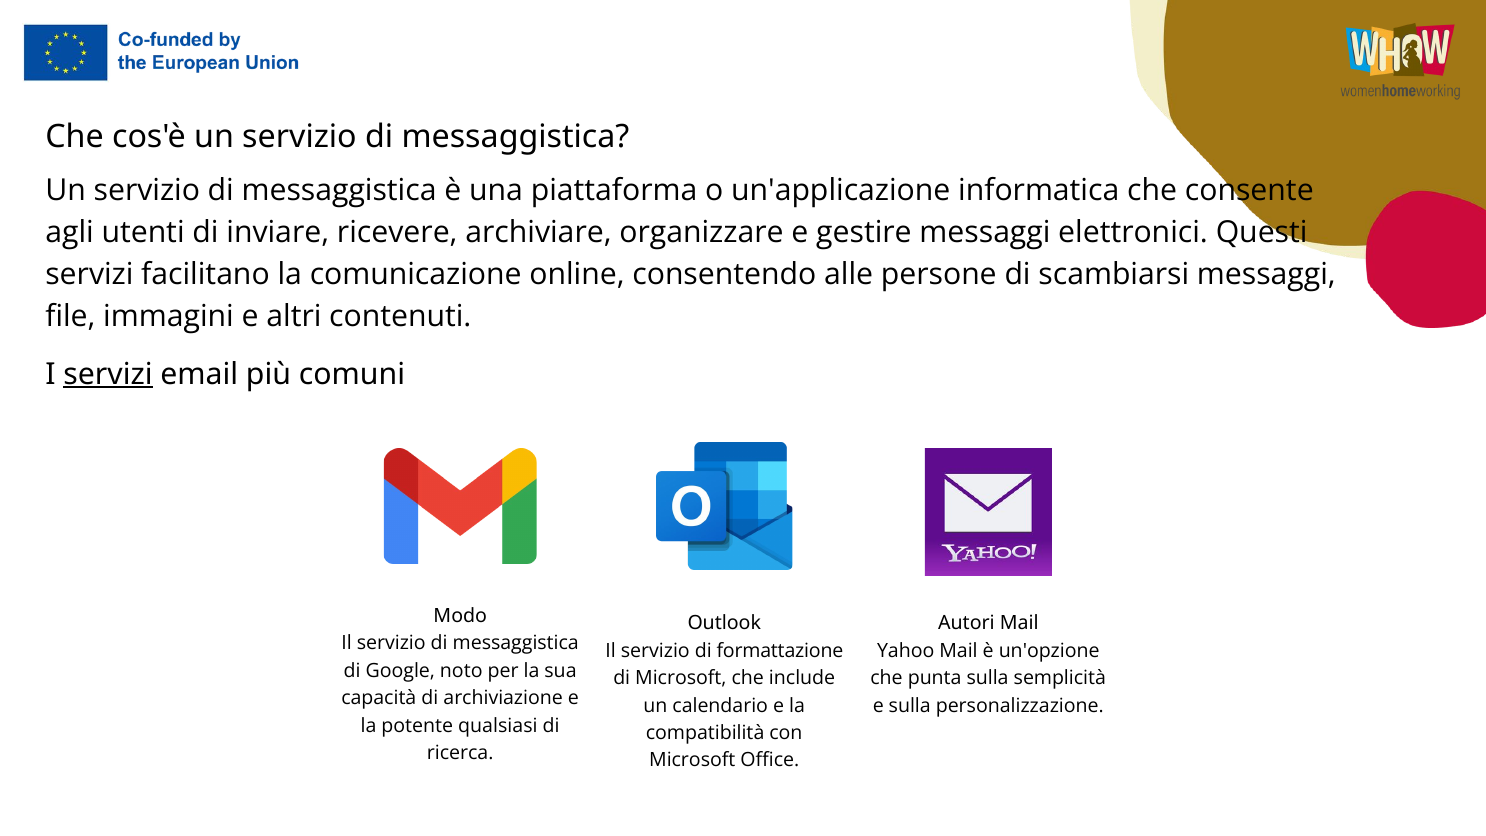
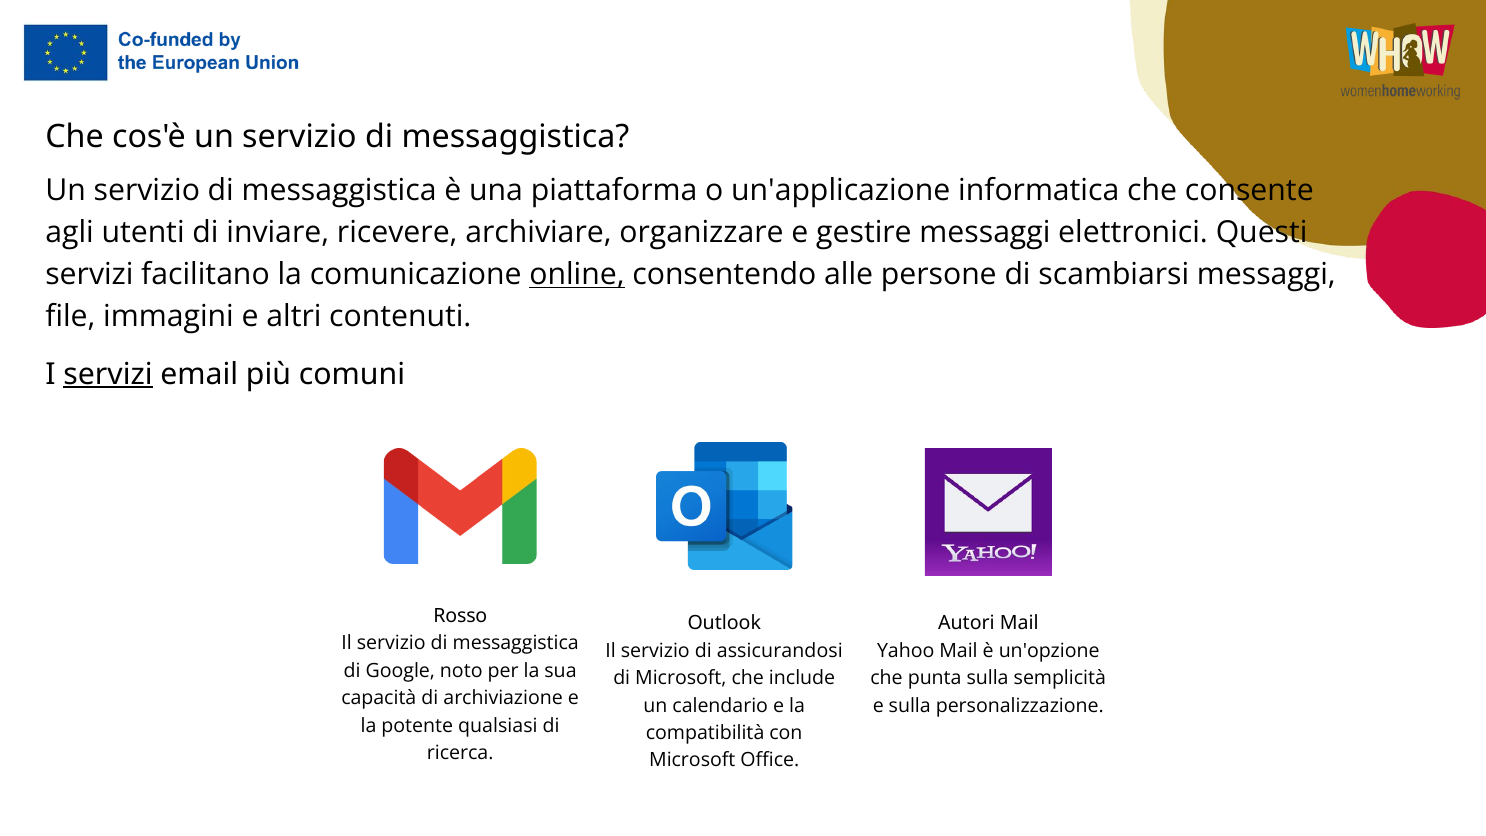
online underline: none -> present
Modo: Modo -> Rosso
formattazione: formattazione -> assicurandosi
